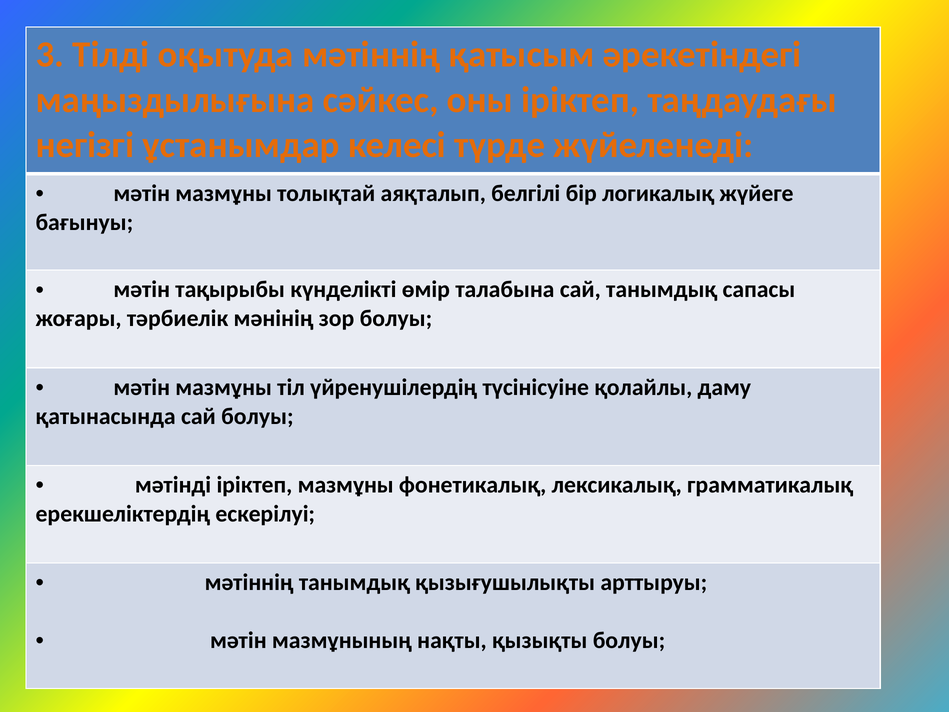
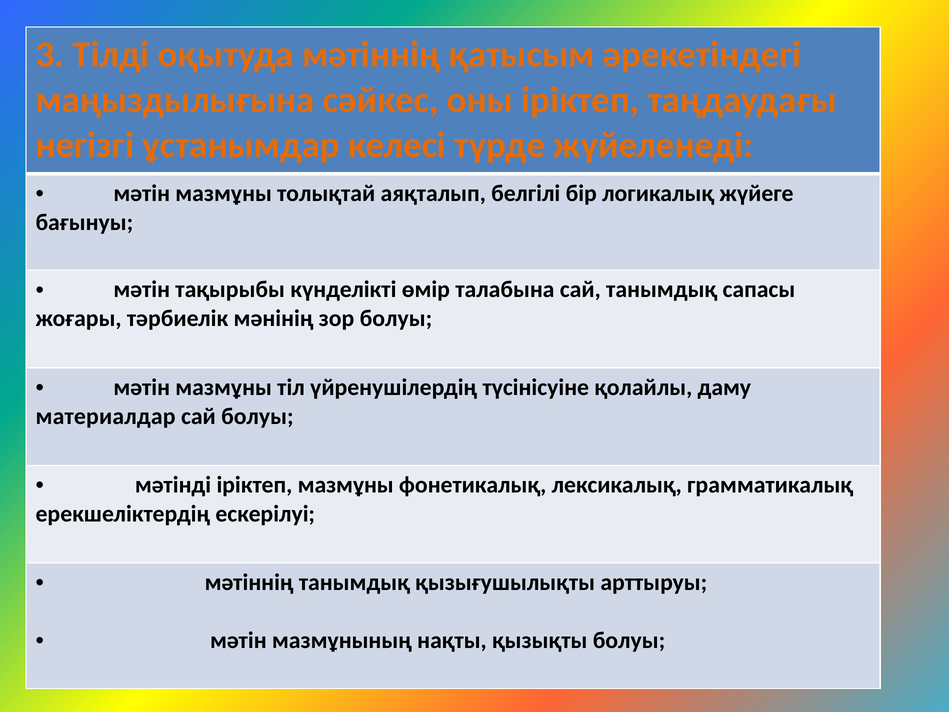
қатынасында: қатынасында -> материалдар
